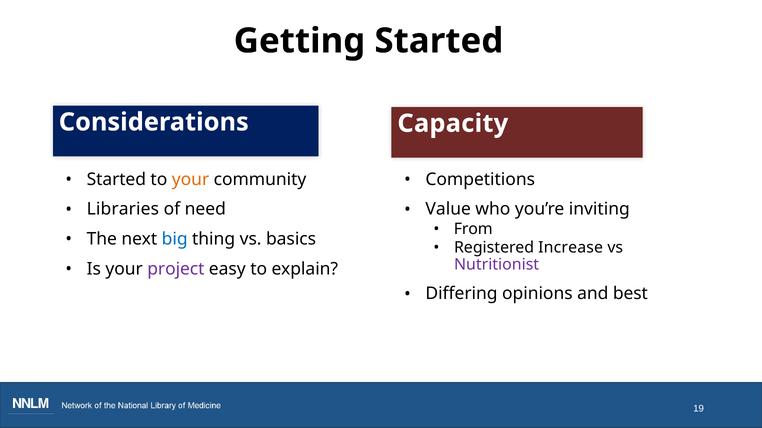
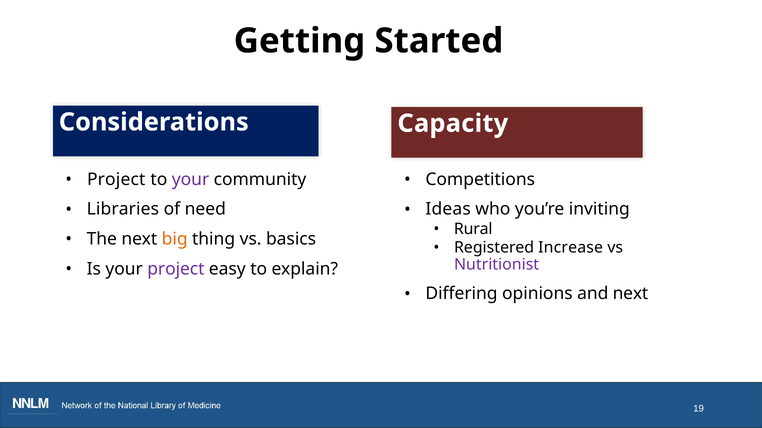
Started at (116, 180): Started -> Project
your at (191, 180) colour: orange -> purple
Value: Value -> Ideas
From: From -> Rural
big colour: blue -> orange
and best: best -> next
